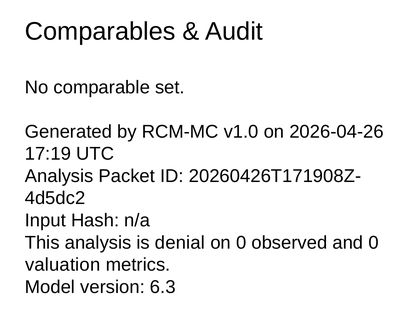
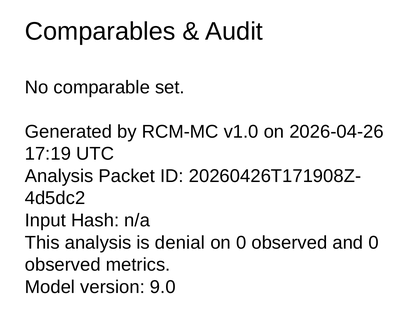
valuation at (63, 264): valuation -> observed
6.3: 6.3 -> 9.0
